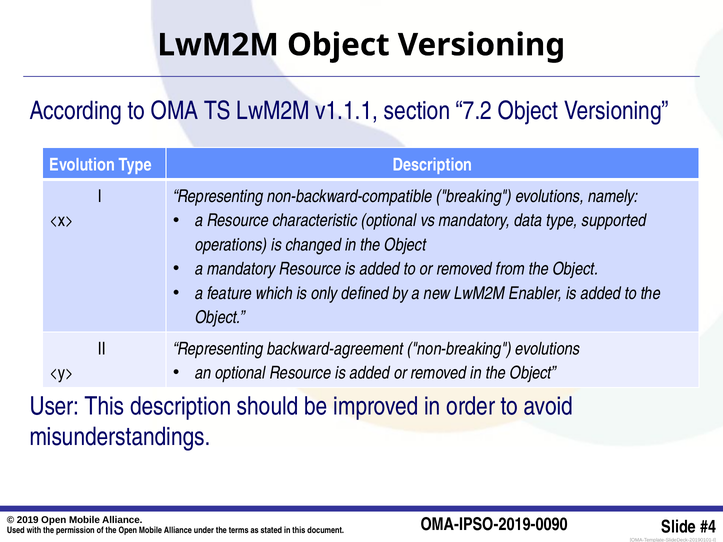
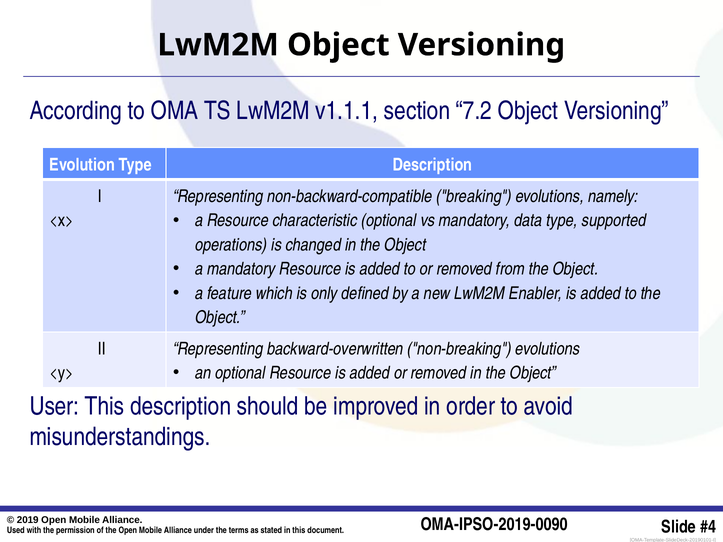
backward-agreement: backward-agreement -> backward-overwritten
